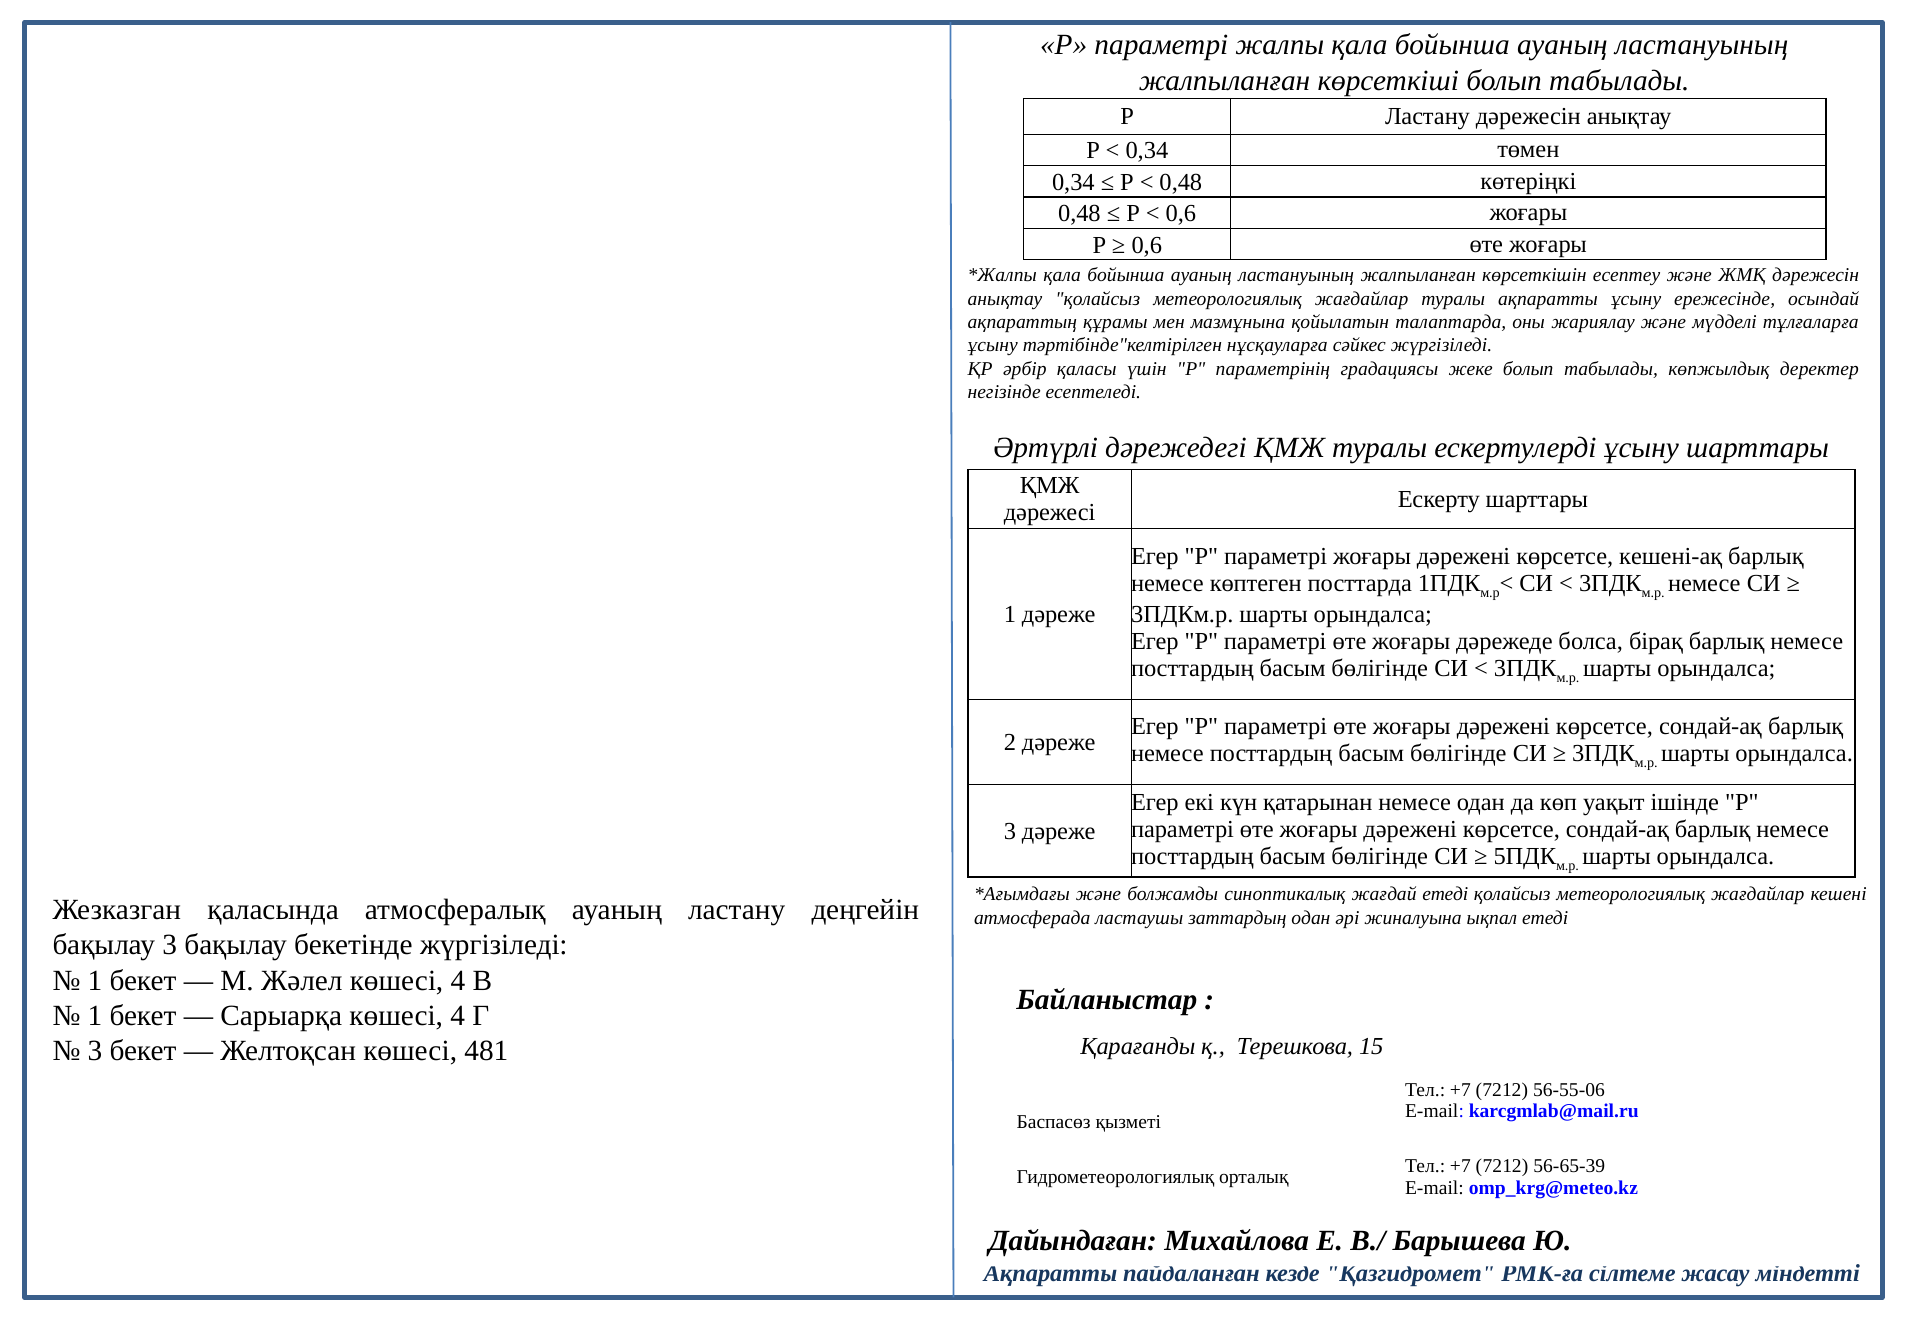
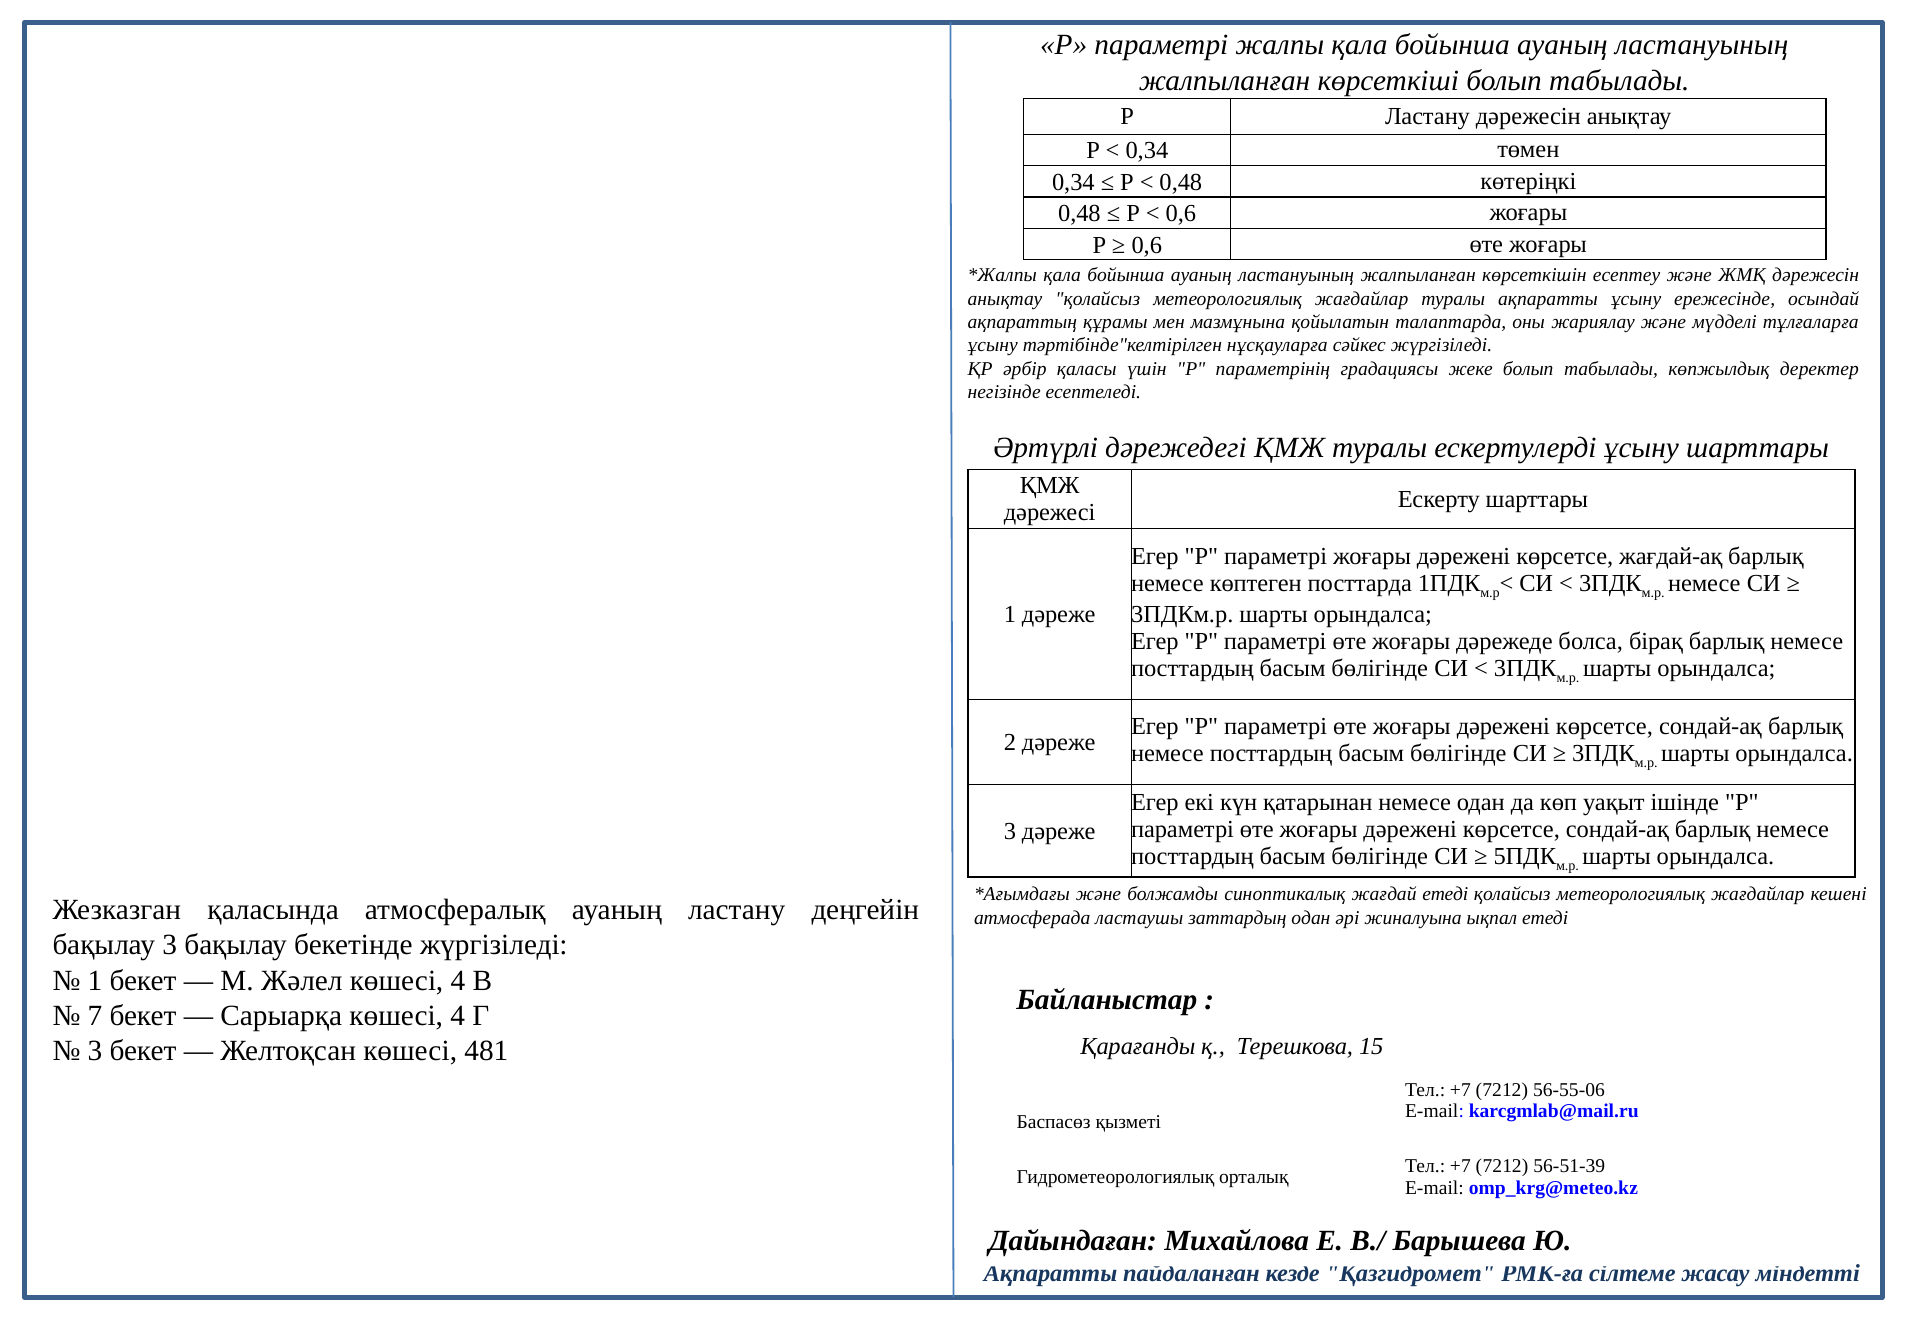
кешені-ақ: кешені-ақ -> жағдай-ақ
1 at (95, 1016): 1 -> 7
56-65-39: 56-65-39 -> 56-51-39
